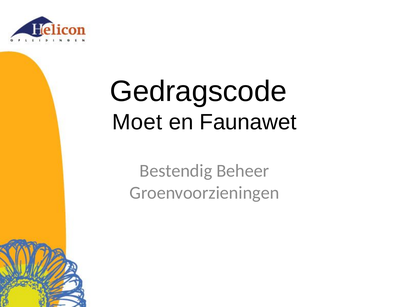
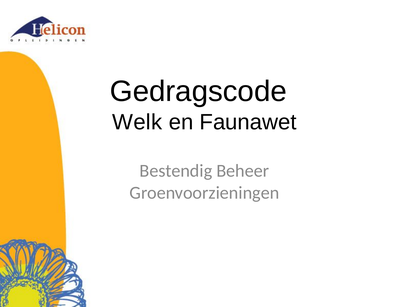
Moet: Moet -> Welk
